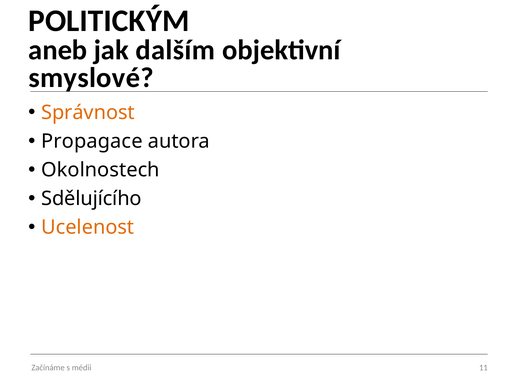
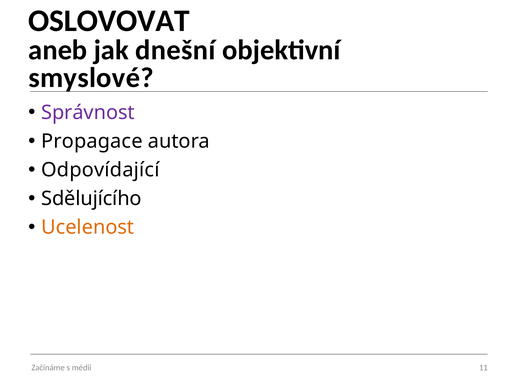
POLITICKÝM: POLITICKÝM -> OSLOVOVAT
dalším: dalším -> dnešní
Správnost colour: orange -> purple
Okolnostech: Okolnostech -> Odpovídající
